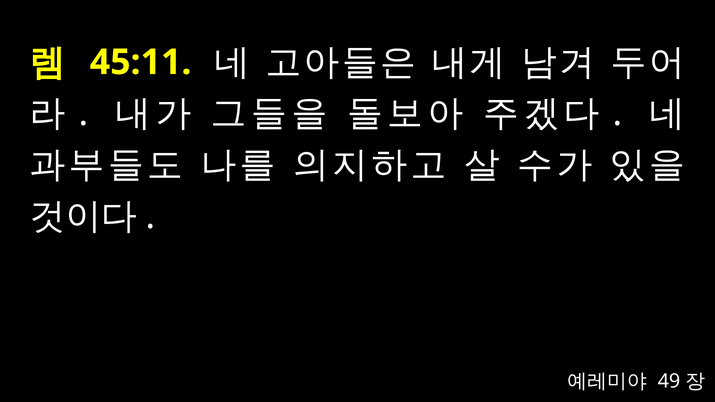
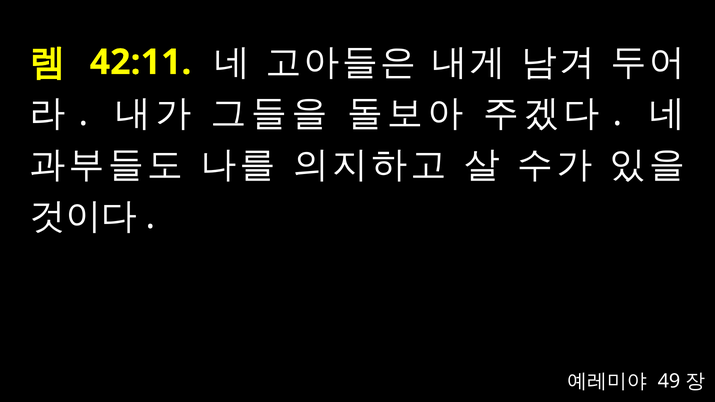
45:11: 45:11 -> 42:11
